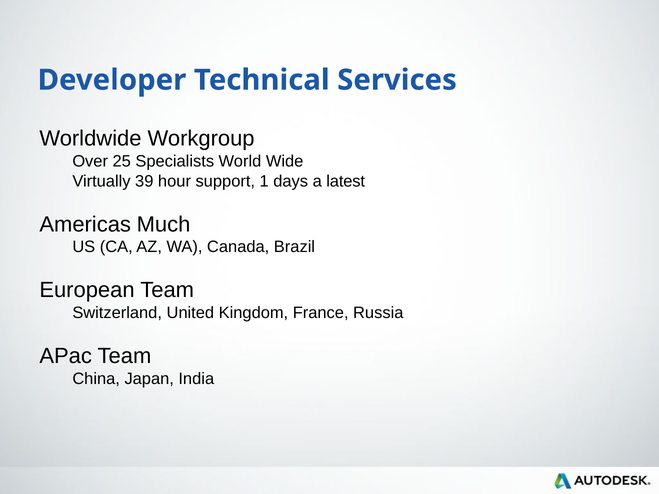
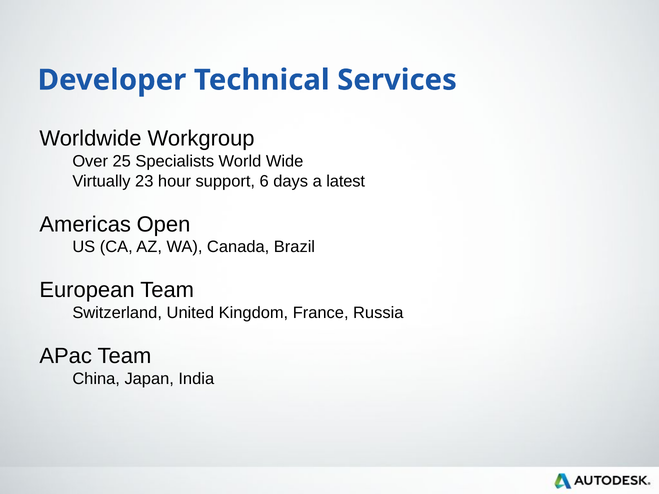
39: 39 -> 23
1: 1 -> 6
Much: Much -> Open
